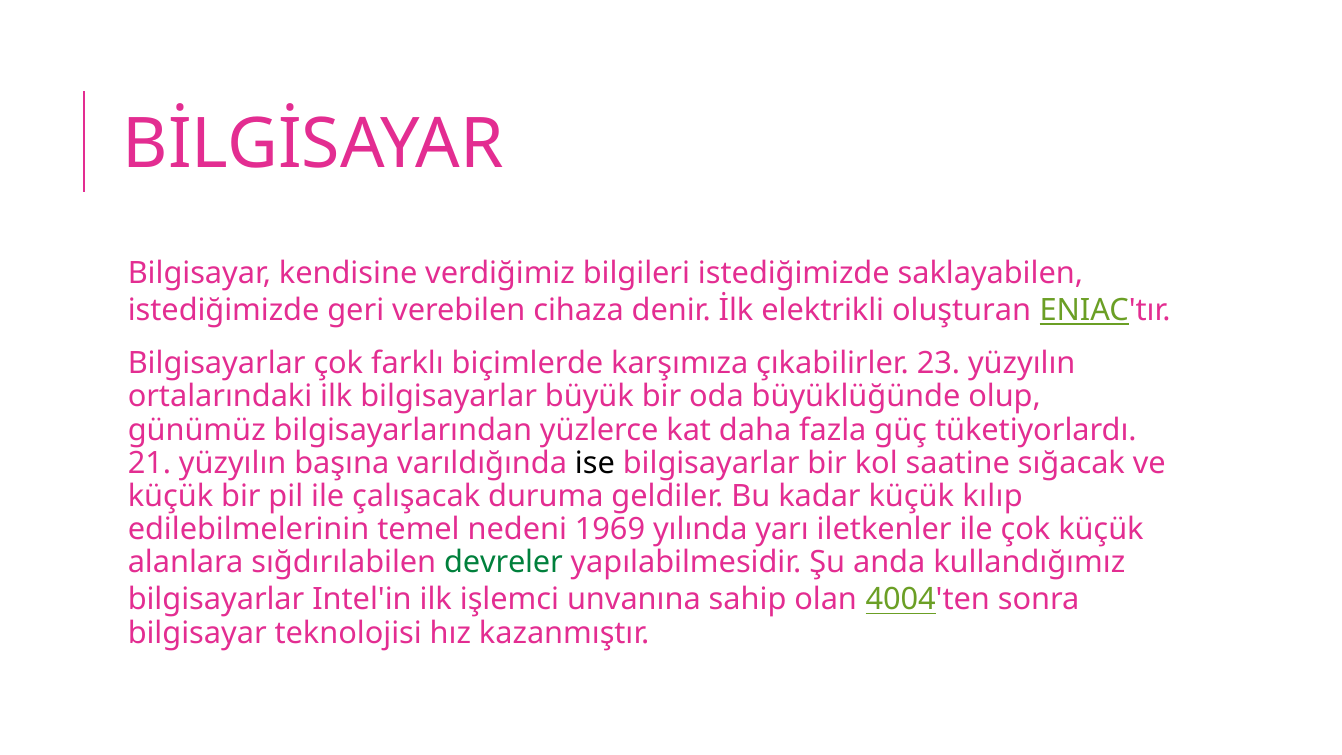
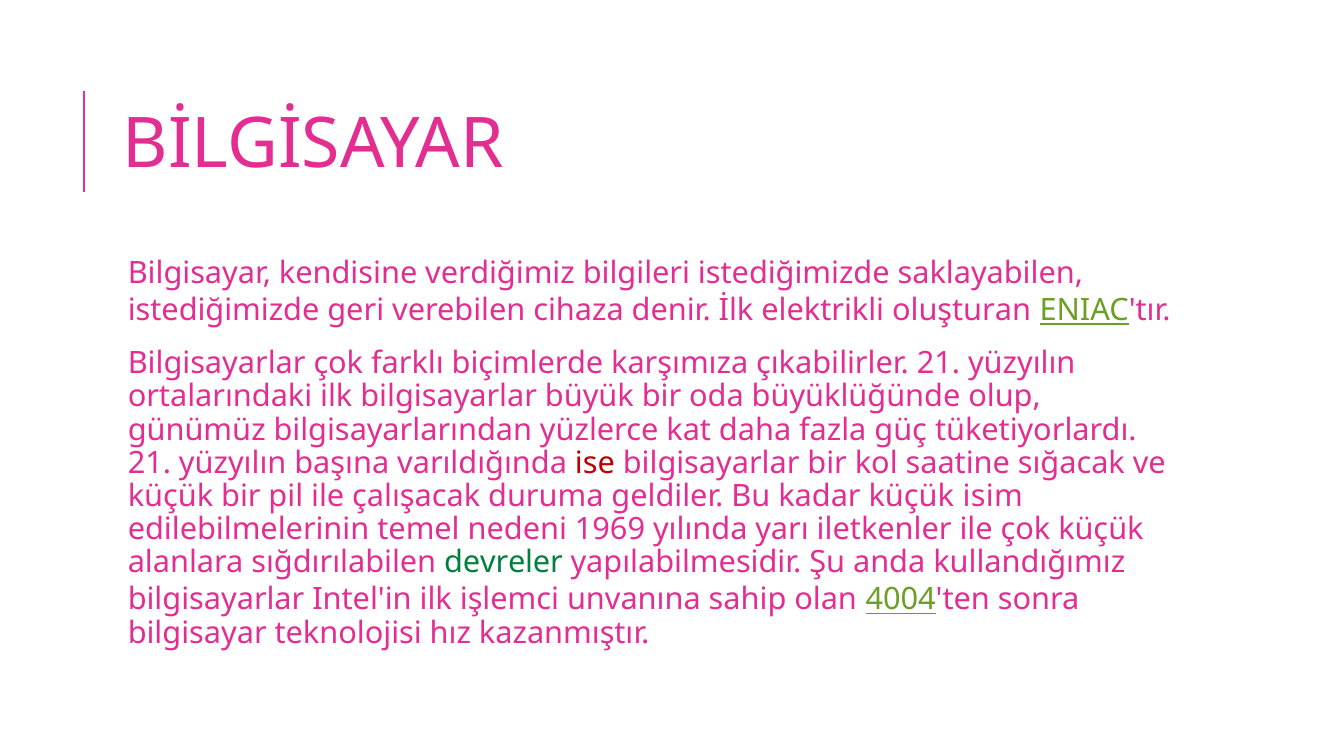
çıkabilirler 23: 23 -> 21
ise colour: black -> red
kılıp: kılıp -> isim
